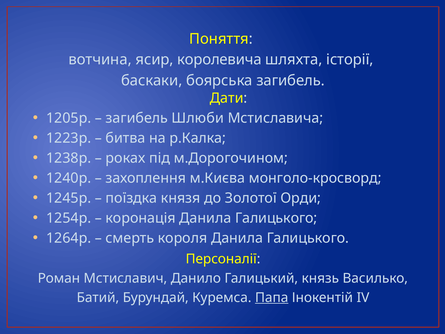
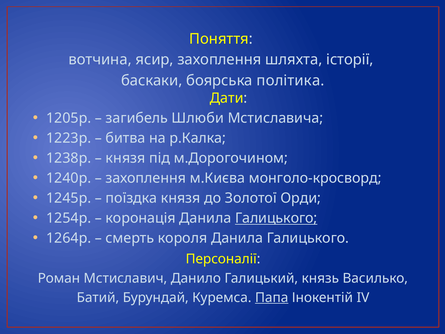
ясир королевича: королевича -> захоплення
боярська загибель: загибель -> політика
роках at (126, 158): роках -> князя
Галицького at (276, 218) underline: none -> present
